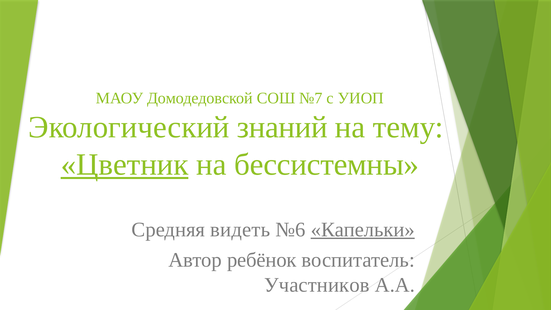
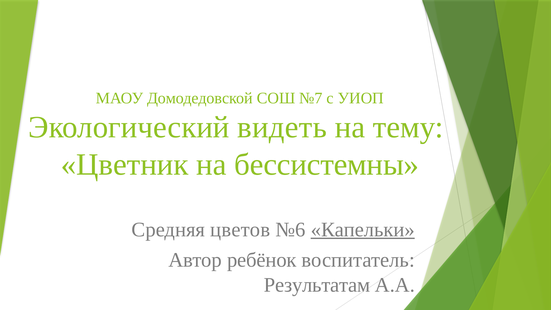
знаний: знаний -> видеть
Цветник underline: present -> none
видеть: видеть -> цветов
Участников: Участников -> Результатам
